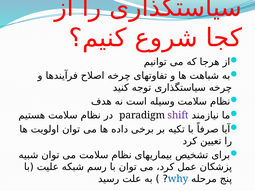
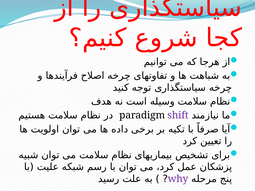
why colour: blue -> purple
